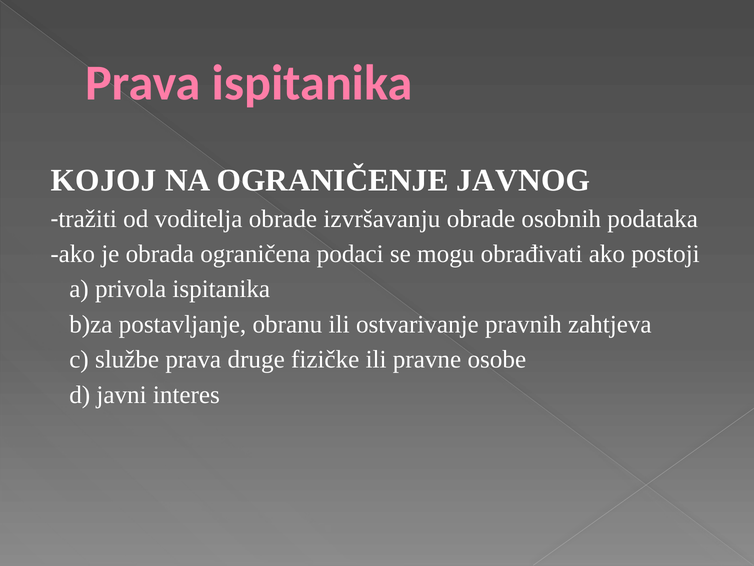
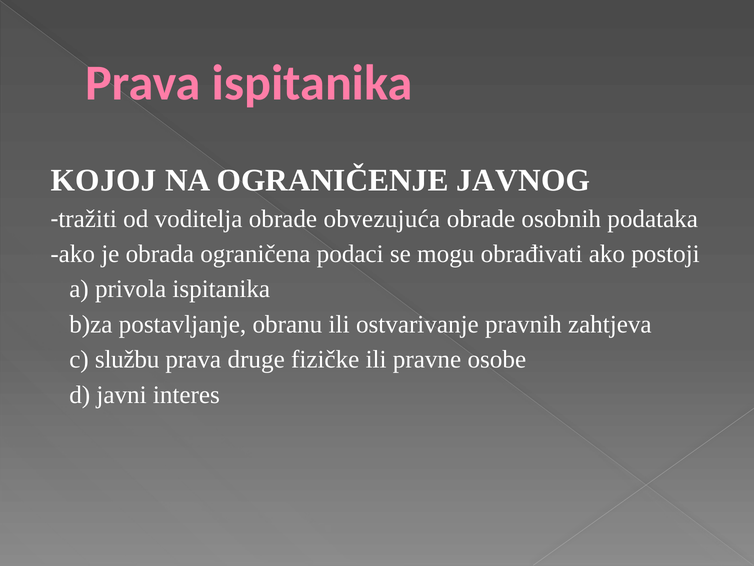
izvršavanju: izvršavanju -> obvezujuća
službe: službe -> službu
